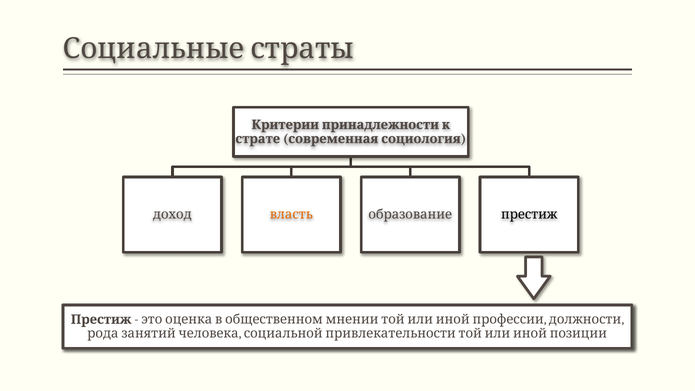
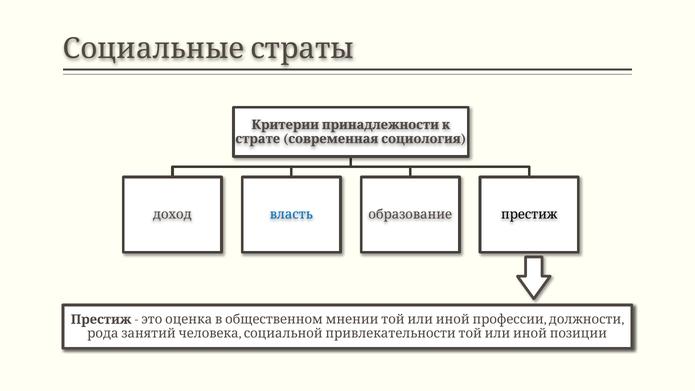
власть colour: orange -> blue
